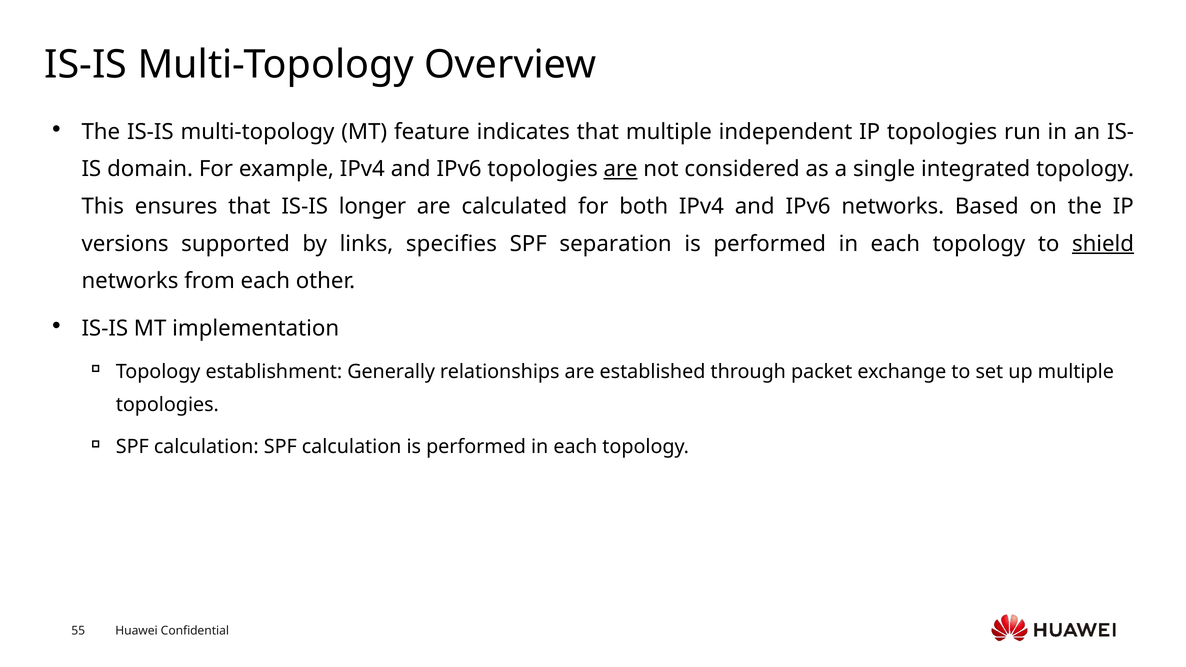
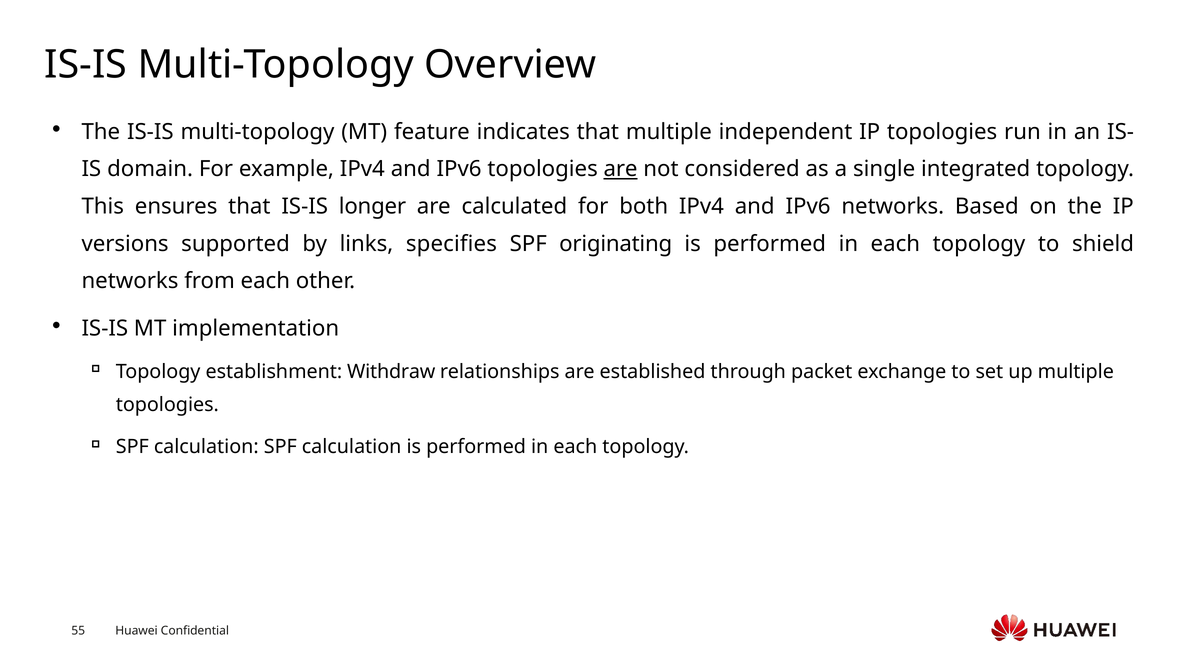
separation: separation -> originating
shield underline: present -> none
Generally: Generally -> Withdraw
